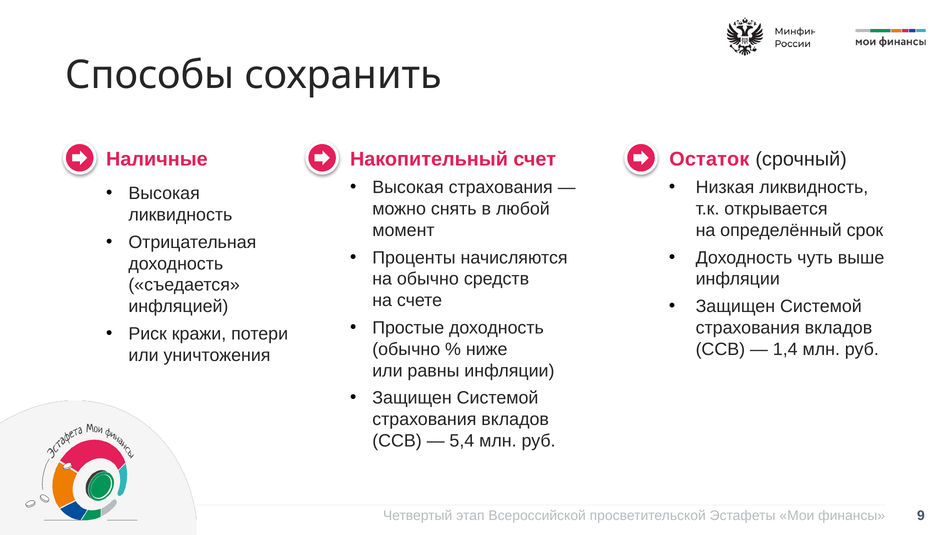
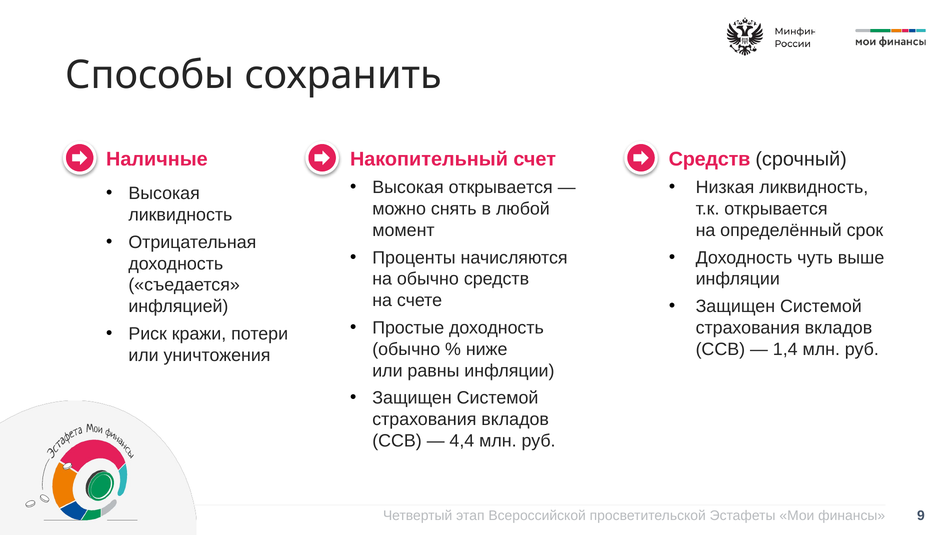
Остаток at (709, 159): Остаток -> Средств
Высокая страхования: страхования -> открывается
5,4: 5,4 -> 4,4
